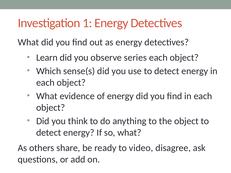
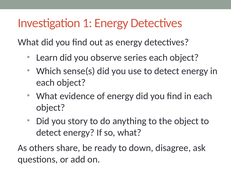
think: think -> story
video: video -> down
